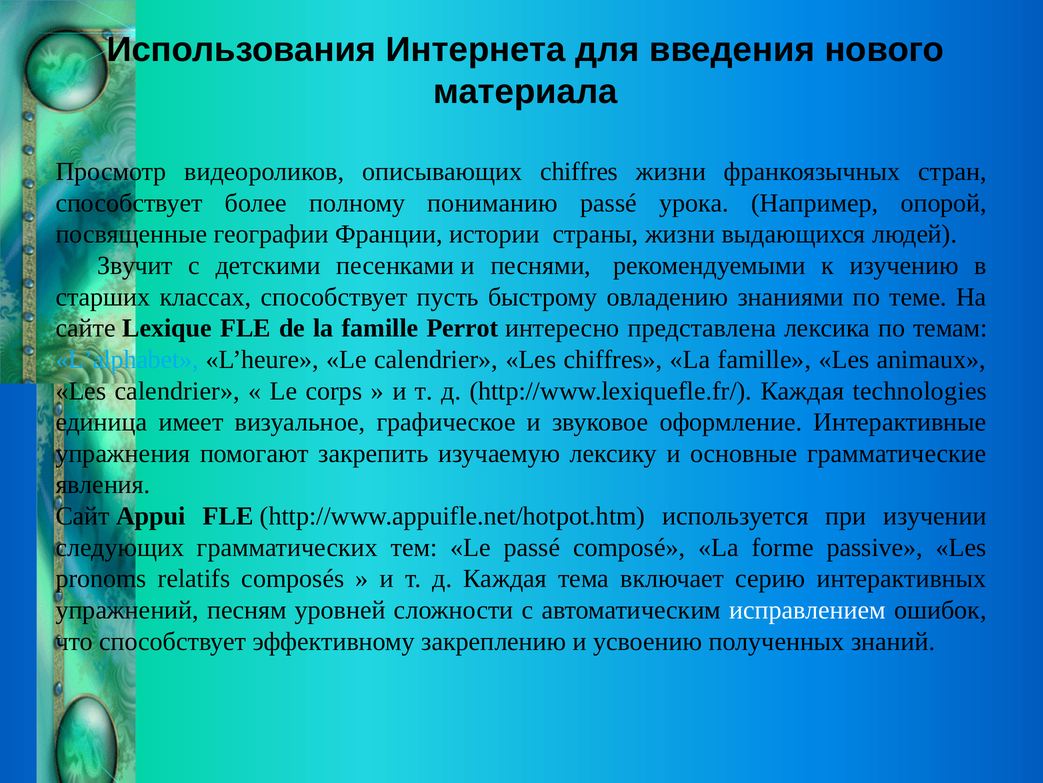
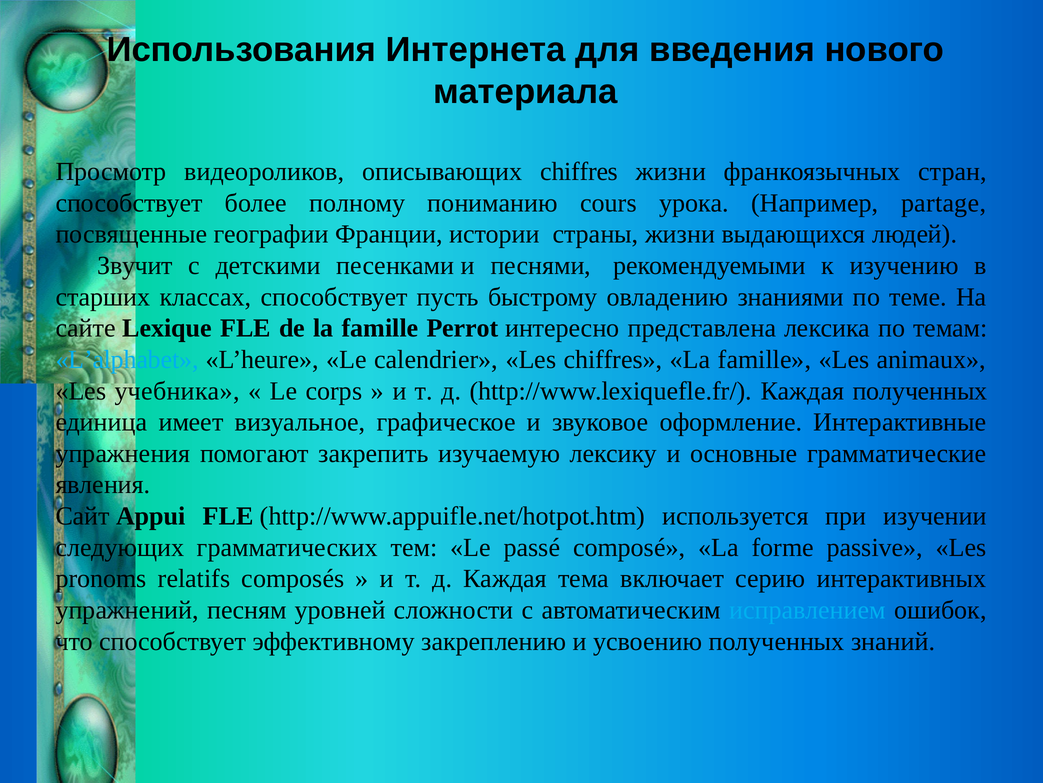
пониманию passé: passé -> cours
опорой: опорой -> partage
Les calendrier: calendrier -> учебника
Каждая technologies: technologies -> полученных
исправлением colour: white -> light blue
